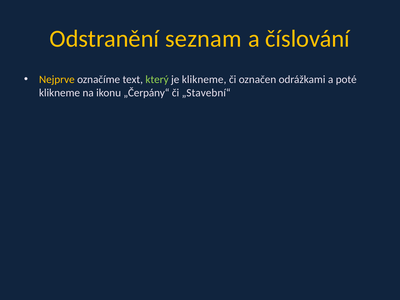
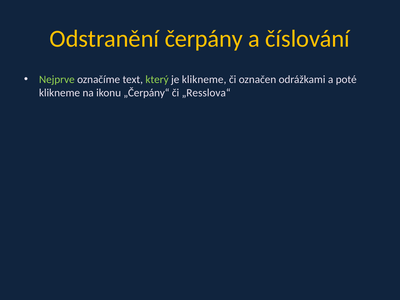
seznam: seznam -> čerpány
Nejprve colour: yellow -> light green
„Stavební“: „Stavební“ -> „Resslova“
